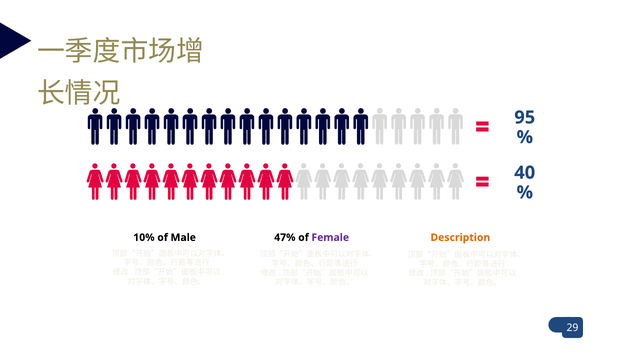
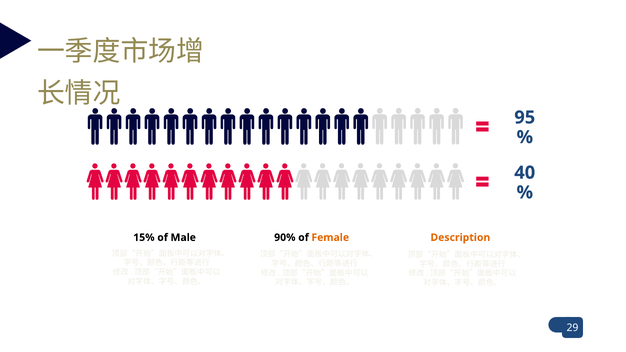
10%: 10% -> 15%
47%: 47% -> 90%
Female colour: purple -> orange
